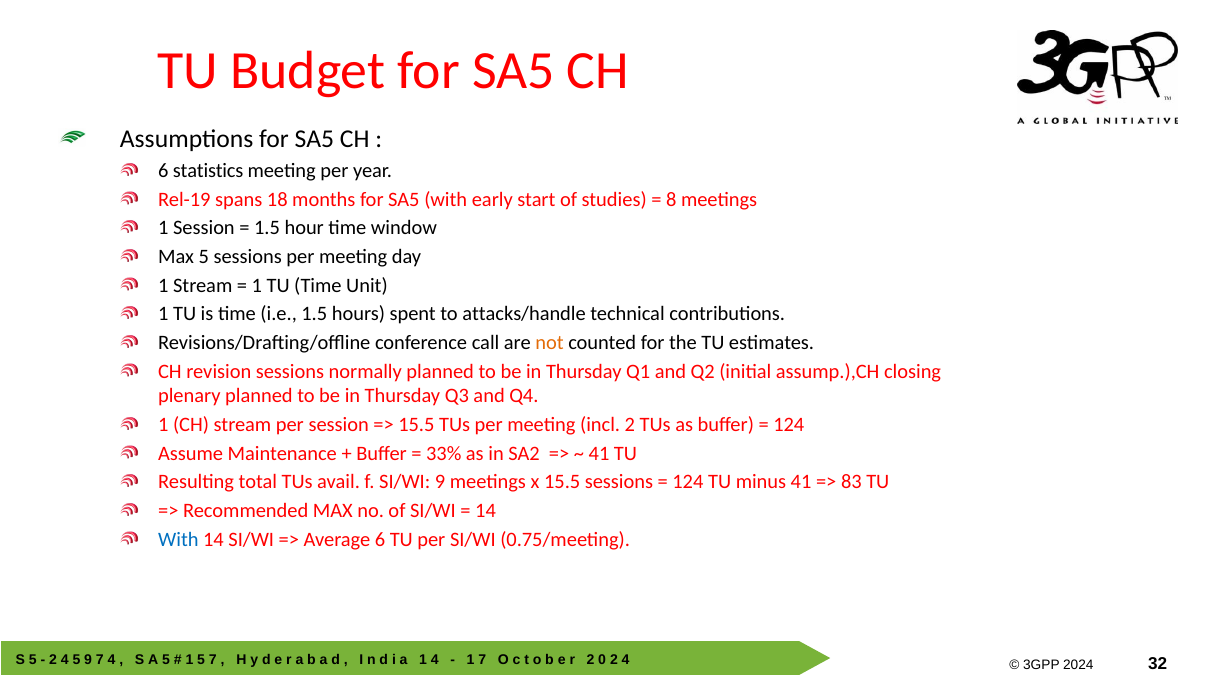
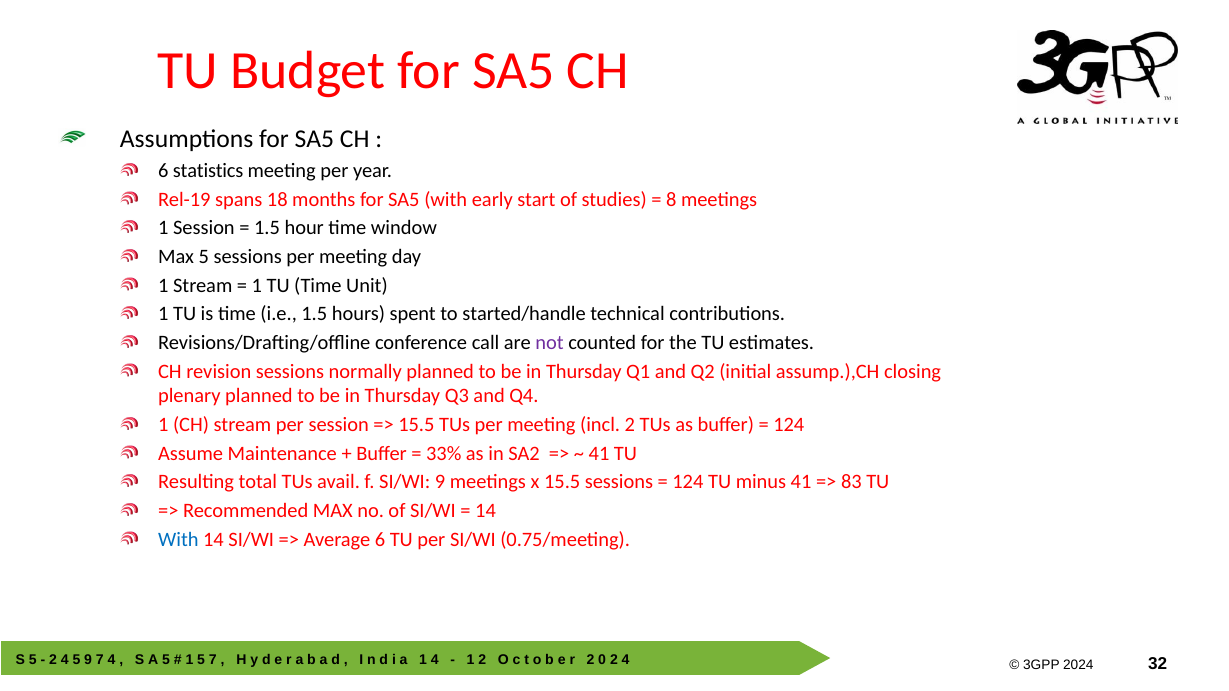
attacks/handle: attacks/handle -> started/handle
not colour: orange -> purple
1 7: 7 -> 2
